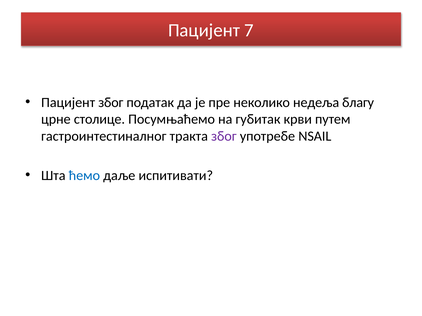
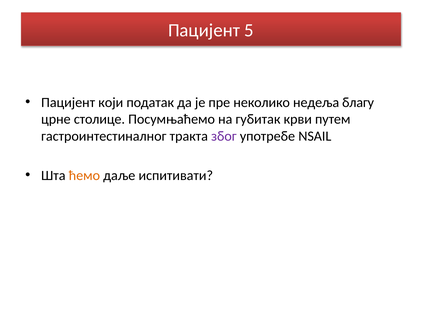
7: 7 -> 5
Пацијент због: због -> који
ћемо colour: blue -> orange
